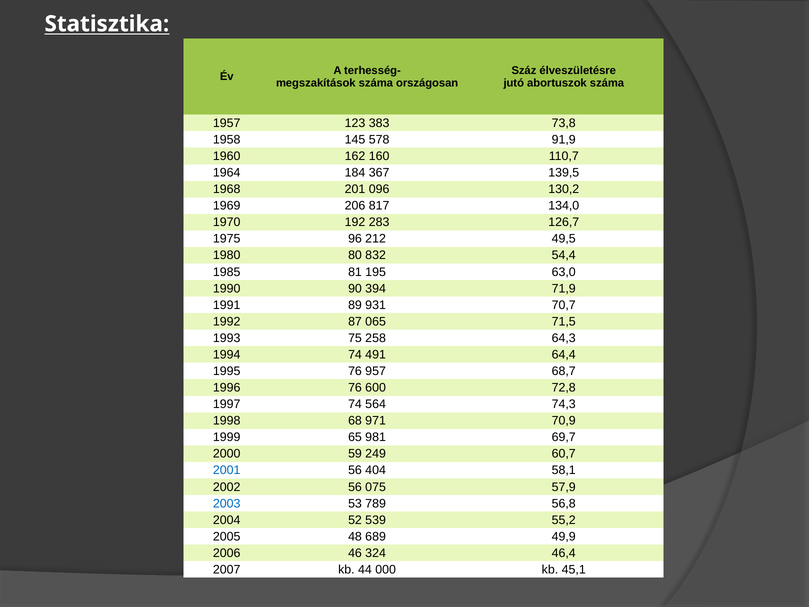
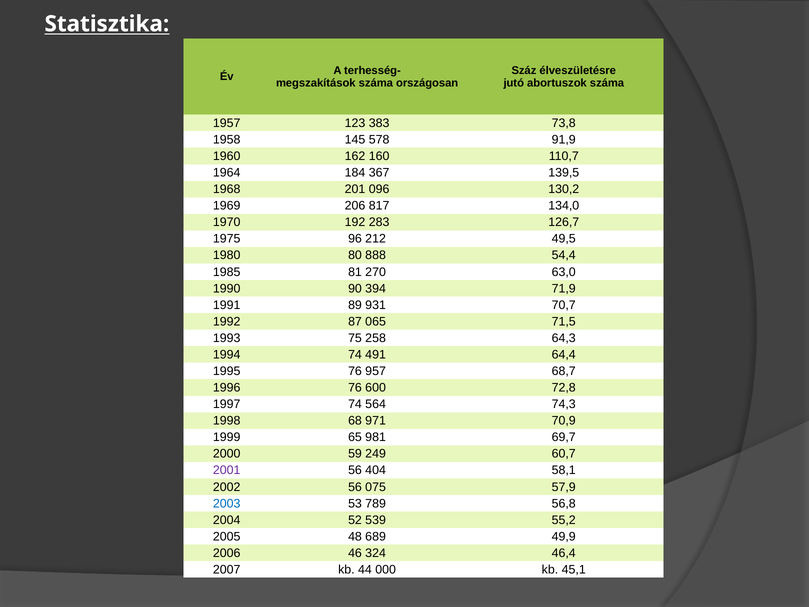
832: 832 -> 888
195: 195 -> 270
2001 colour: blue -> purple
